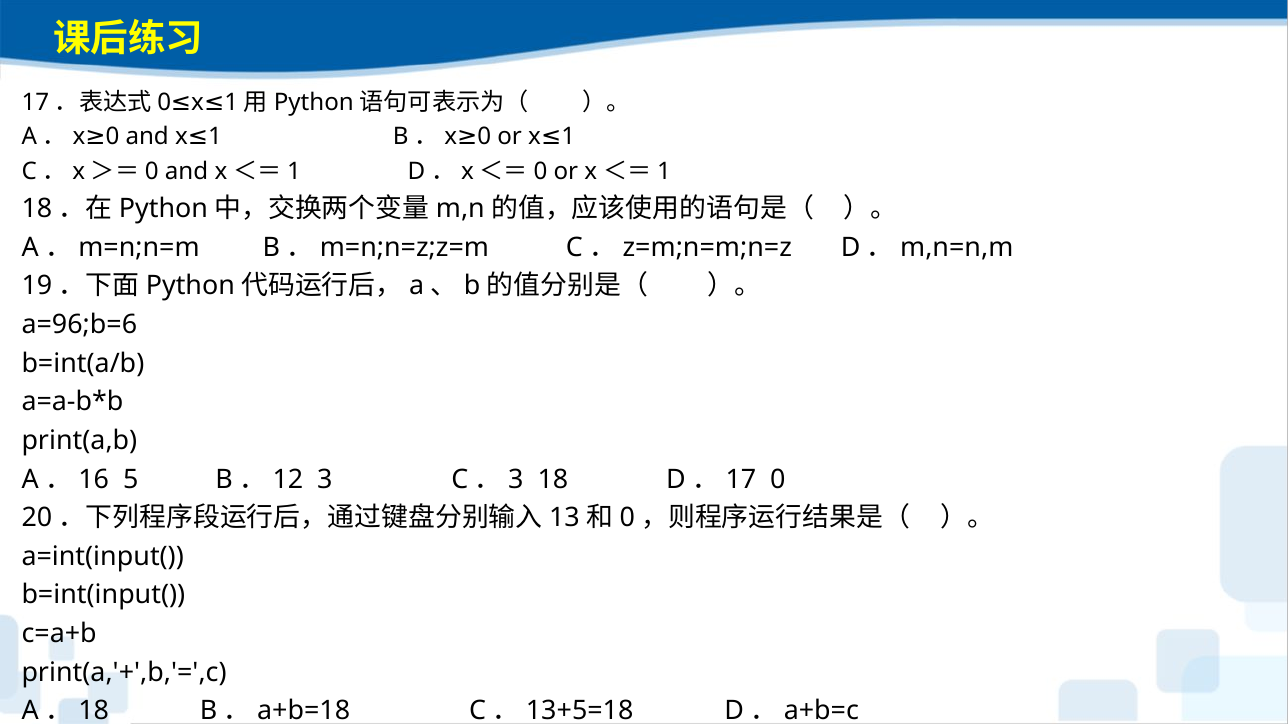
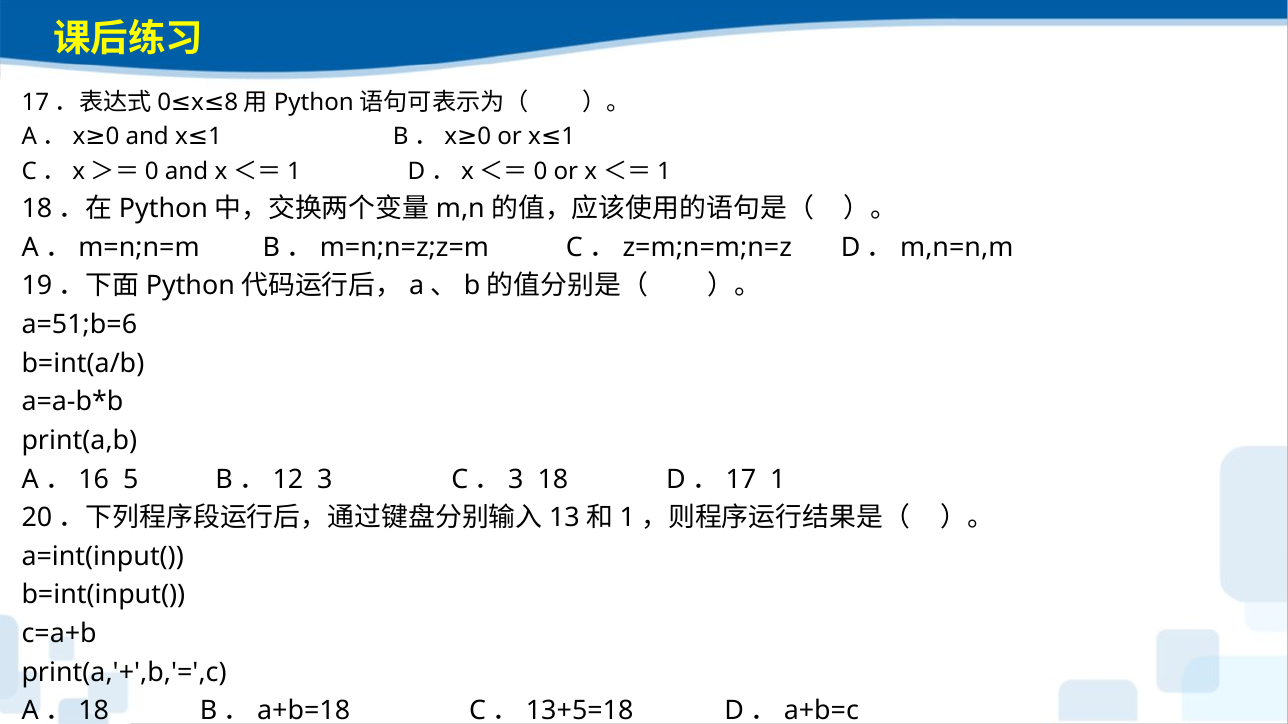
1 at (231, 102): 1 -> 8
a=96;b=6: a=96;b=6 -> a=51;b=6
0 at (778, 479): 0 -> 1
0 at (627, 518): 0 -> 1
